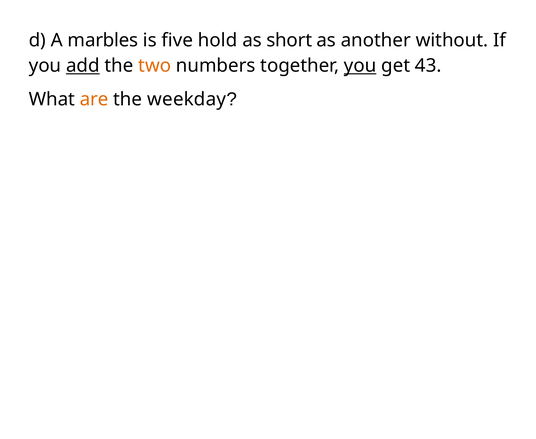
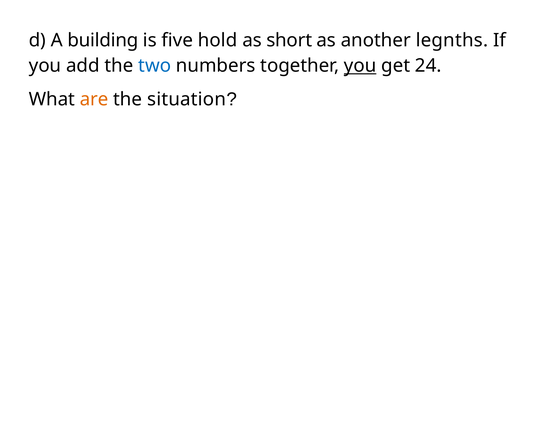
marbles: marbles -> building
without: without -> legnths
add underline: present -> none
two colour: orange -> blue
43: 43 -> 24
weekday: weekday -> situation
